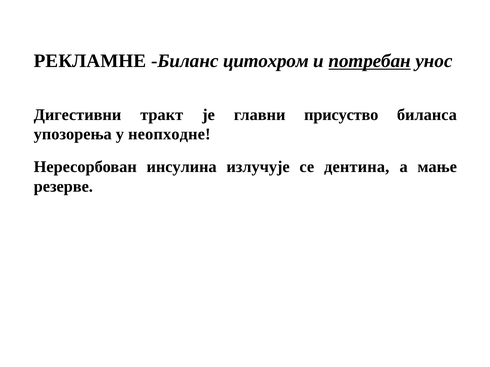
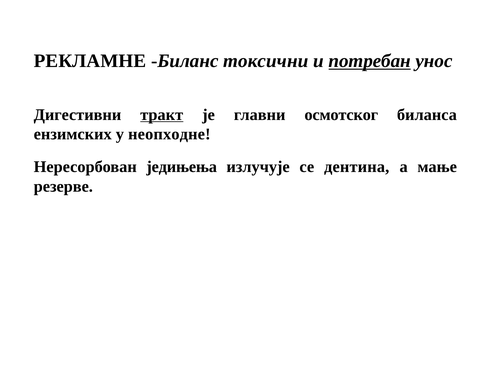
цитохром: цитохром -> токсични
тракт underline: none -> present
присуство: присуство -> осмотског
упозорења: упозорења -> ензимских
инсулина: инсулина -> једињења
